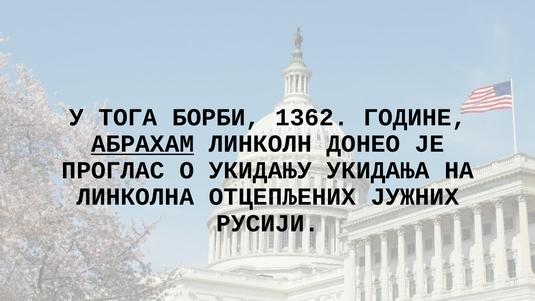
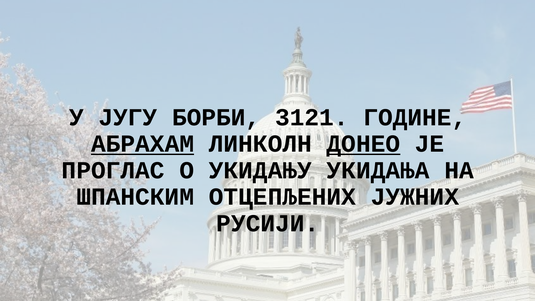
ТОГА: ТОГА -> ЈУГУ
1362: 1362 -> 3121
ДОНЕО underline: none -> present
ЛИНКОЛНА: ЛИНКОЛНА -> ШПАНСКИМ
